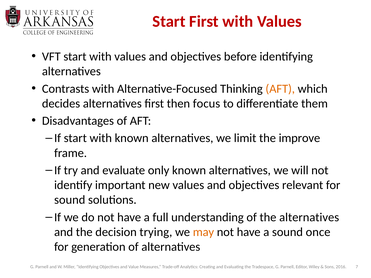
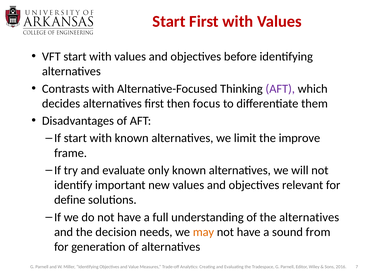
AFT at (280, 89) colour: orange -> purple
sound at (70, 200): sound -> define
trying: trying -> needs
once: once -> from
